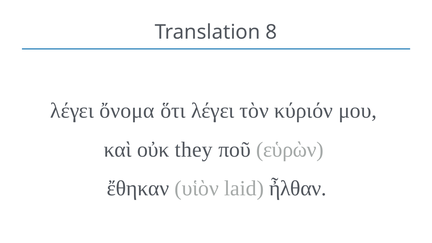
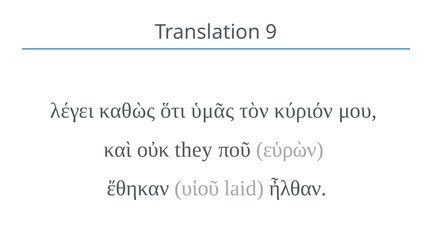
8: 8 -> 9
ὄνομα: ὄνομα -> καθὼς
ὅτι λέγει: λέγει -> ὑμᾶς
υἱὸν: υἱὸν -> υἱοῦ
